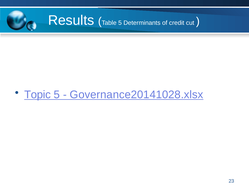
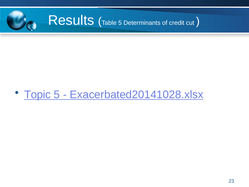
Governance20141028.xlsx: Governance20141028.xlsx -> Exacerbated20141028.xlsx
